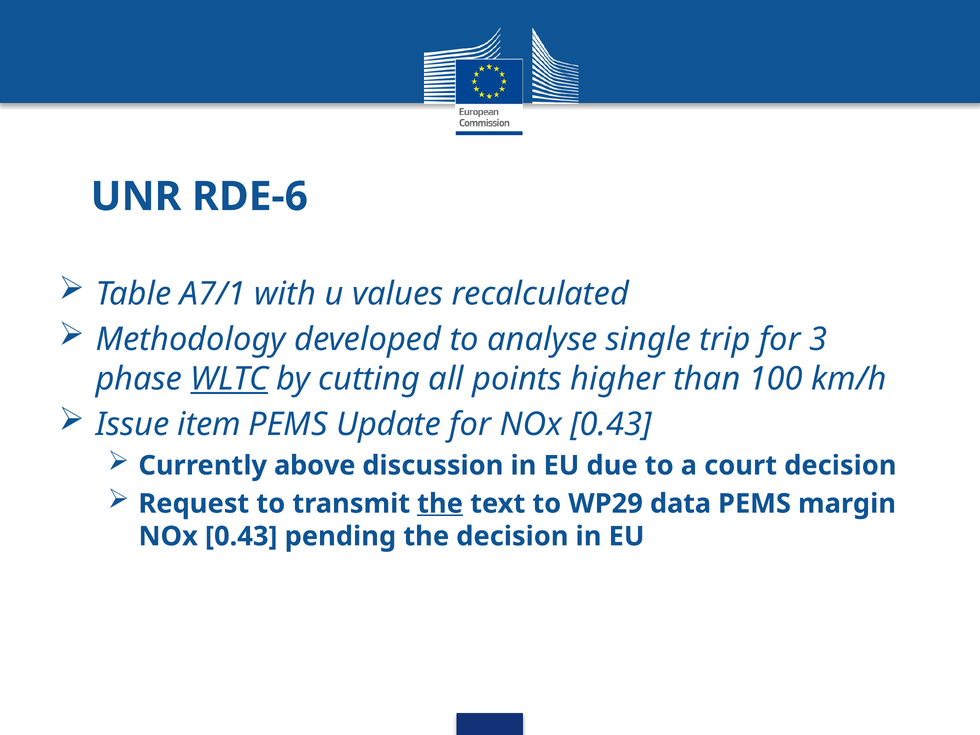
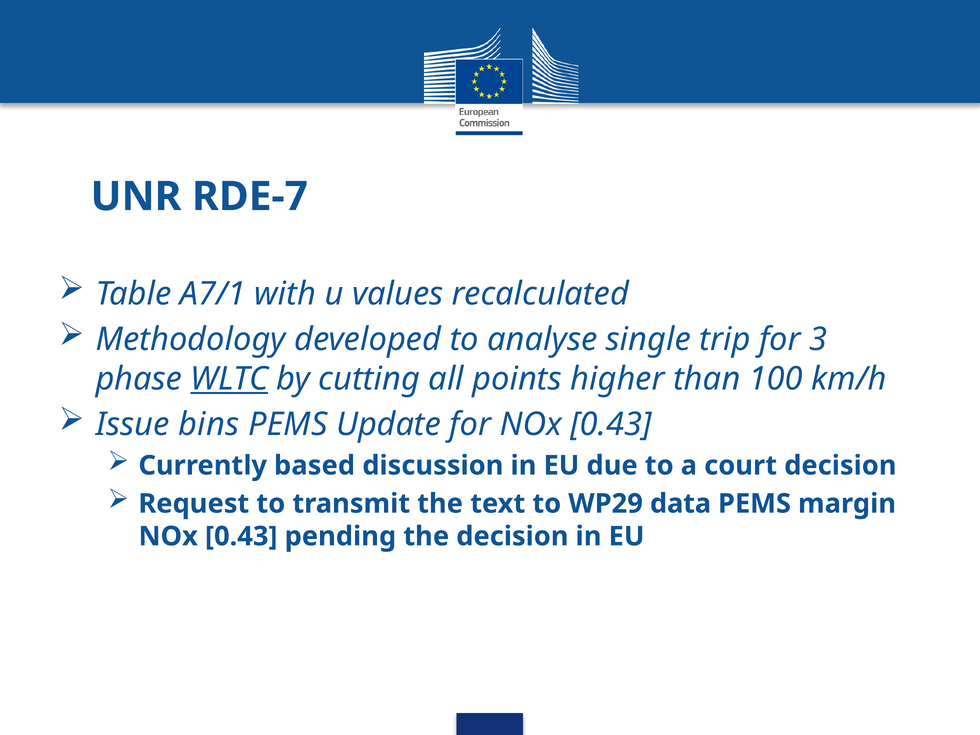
RDE-6: RDE-6 -> RDE-7
item: item -> bins
above: above -> based
the at (440, 504) underline: present -> none
